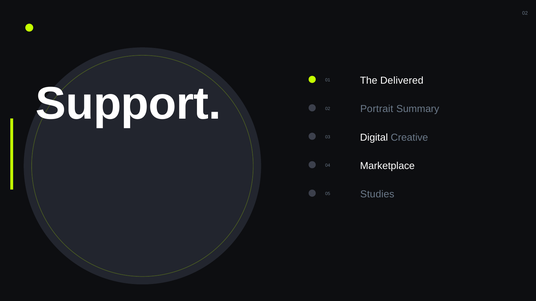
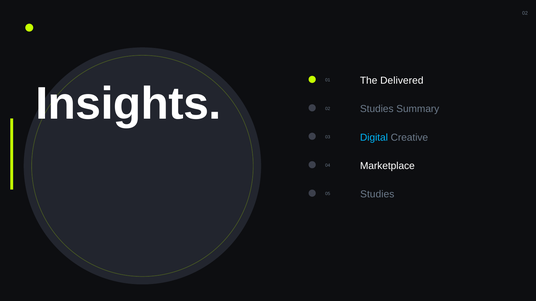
Support: Support -> Insights
02 Portrait: Portrait -> Studies
Digital colour: white -> light blue
